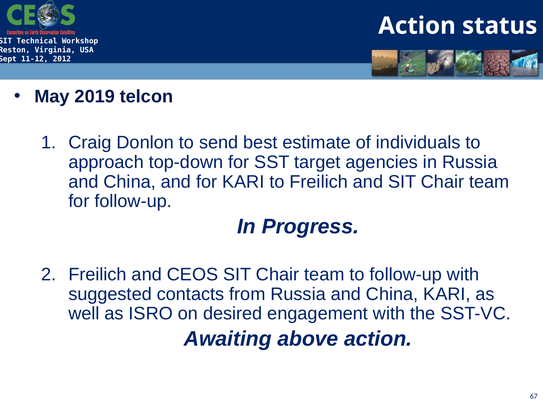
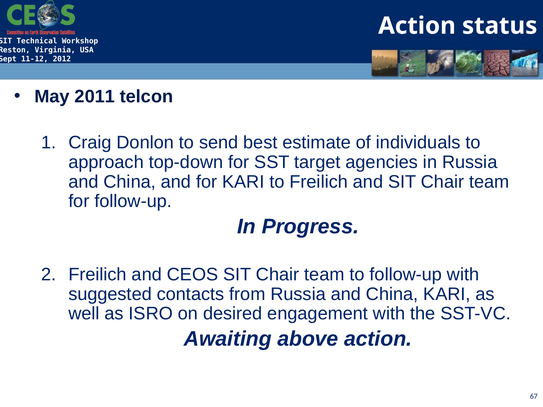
2019: 2019 -> 2011
